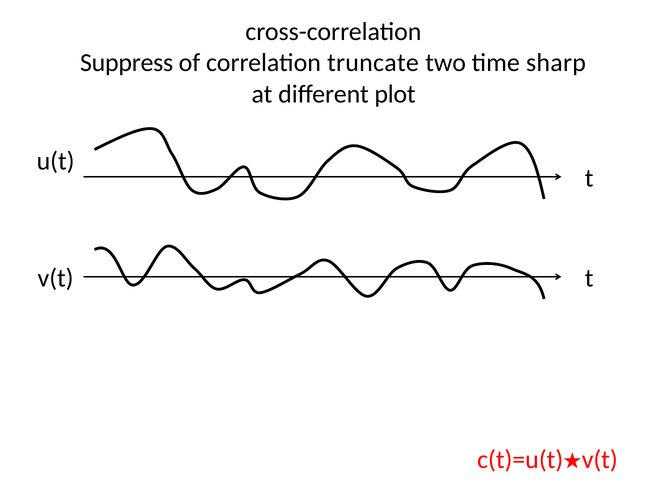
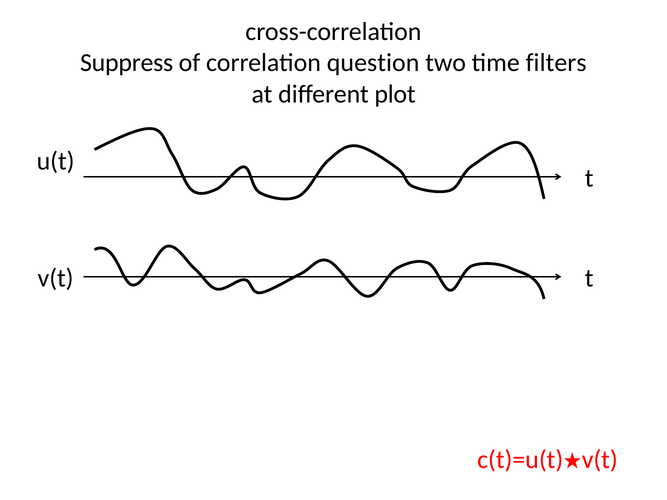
truncate: truncate -> question
sharp: sharp -> filters
